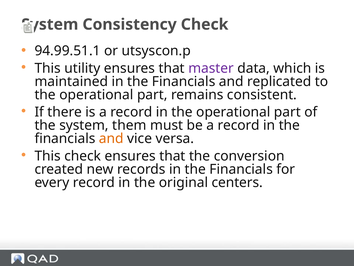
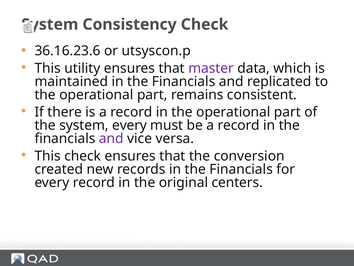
94.99.51.1: 94.99.51.1 -> 36.16.23.6
system them: them -> every
and at (111, 138) colour: orange -> purple
